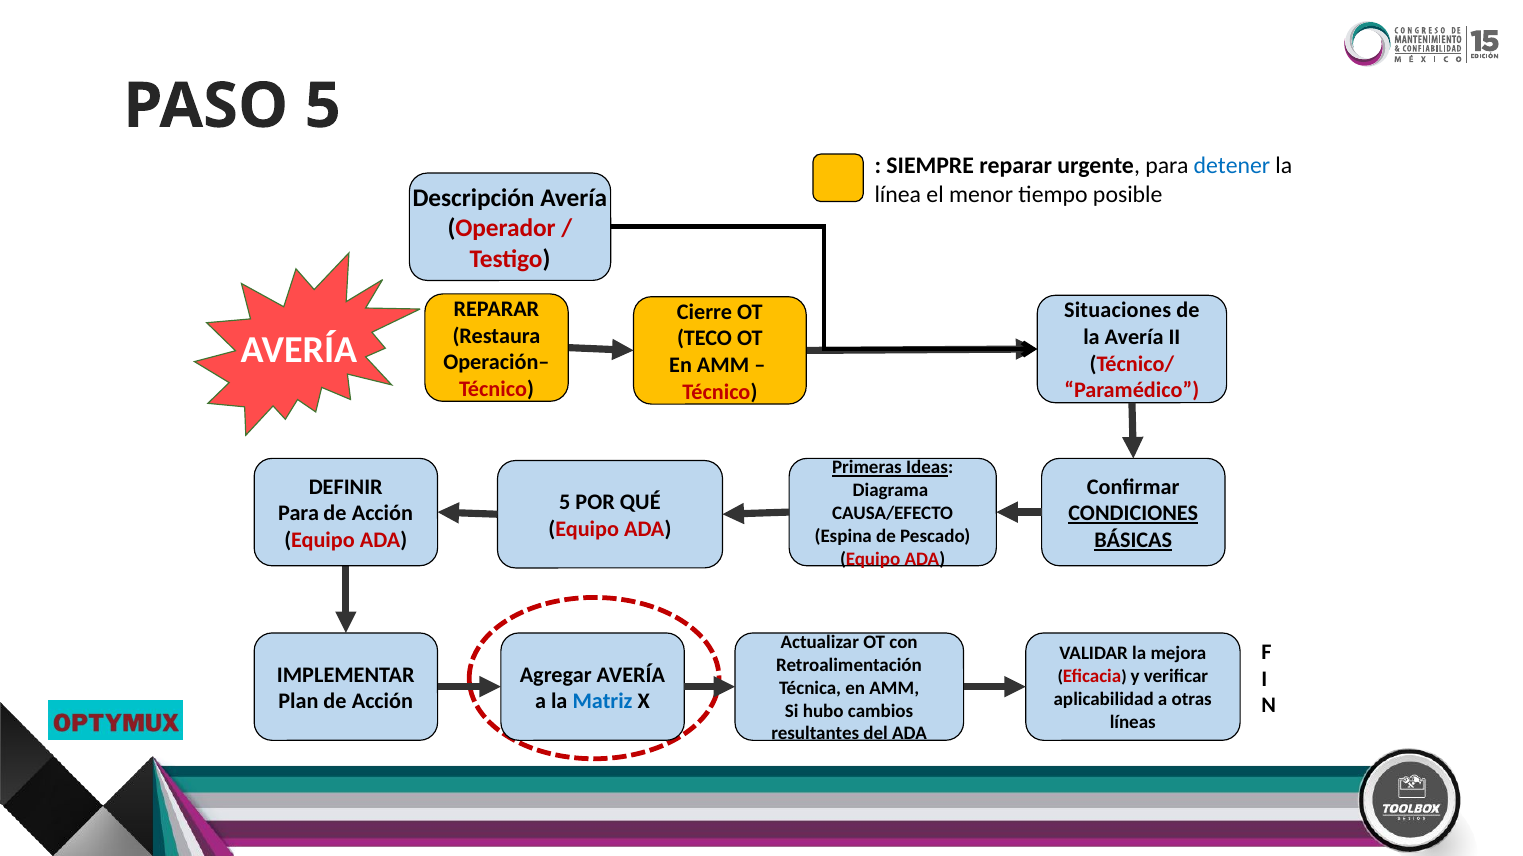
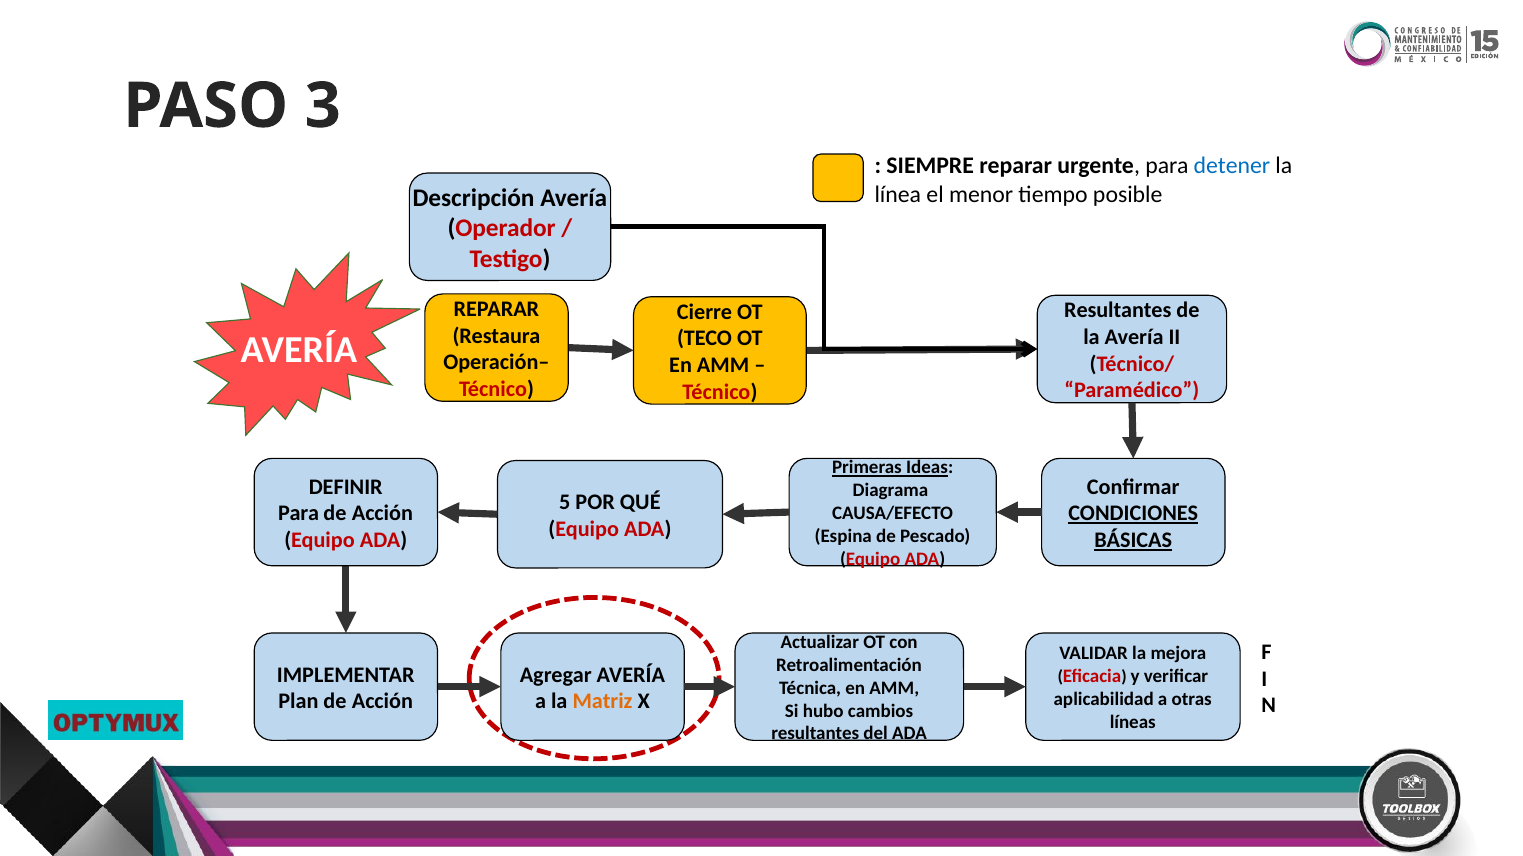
PASO 5: 5 -> 3
Situaciones at (1118, 311): Situaciones -> Resultantes
Matriz colour: blue -> orange
